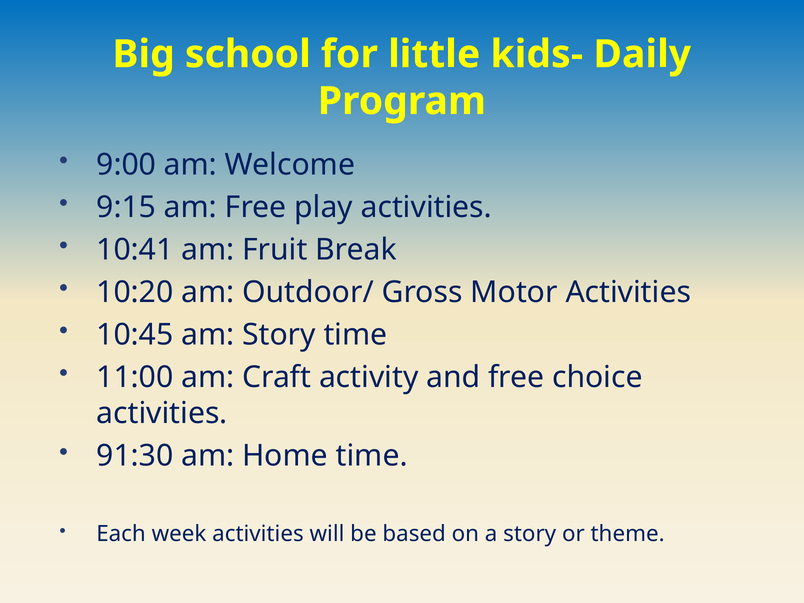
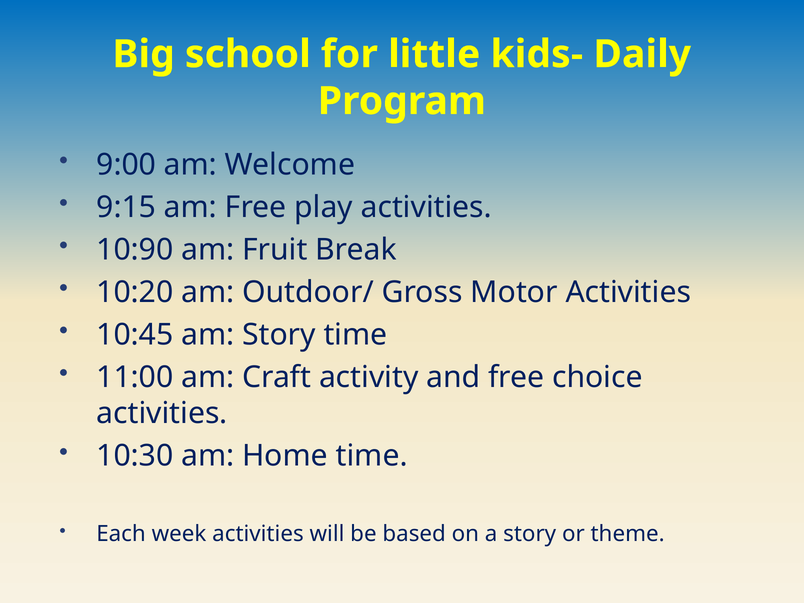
10:41: 10:41 -> 10:90
91:30: 91:30 -> 10:30
